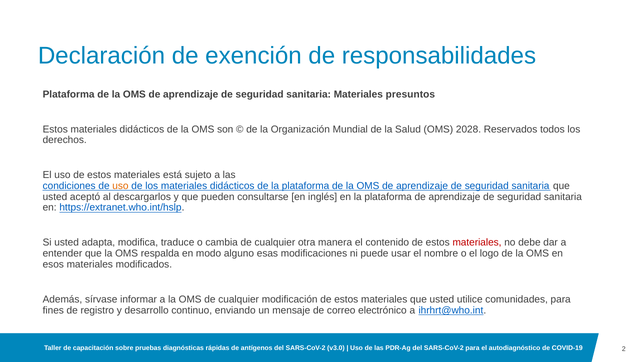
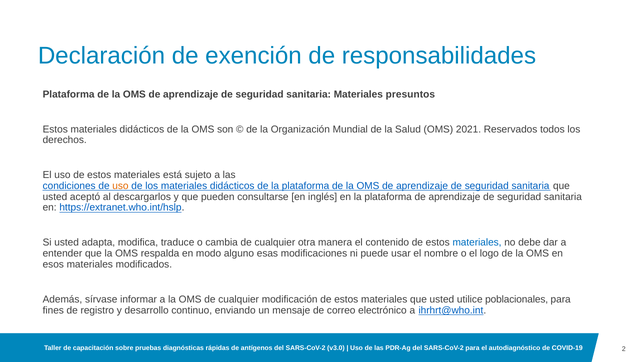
2028: 2028 -> 2021
materiales at (477, 242) colour: red -> blue
comunidades: comunidades -> poblacionales
